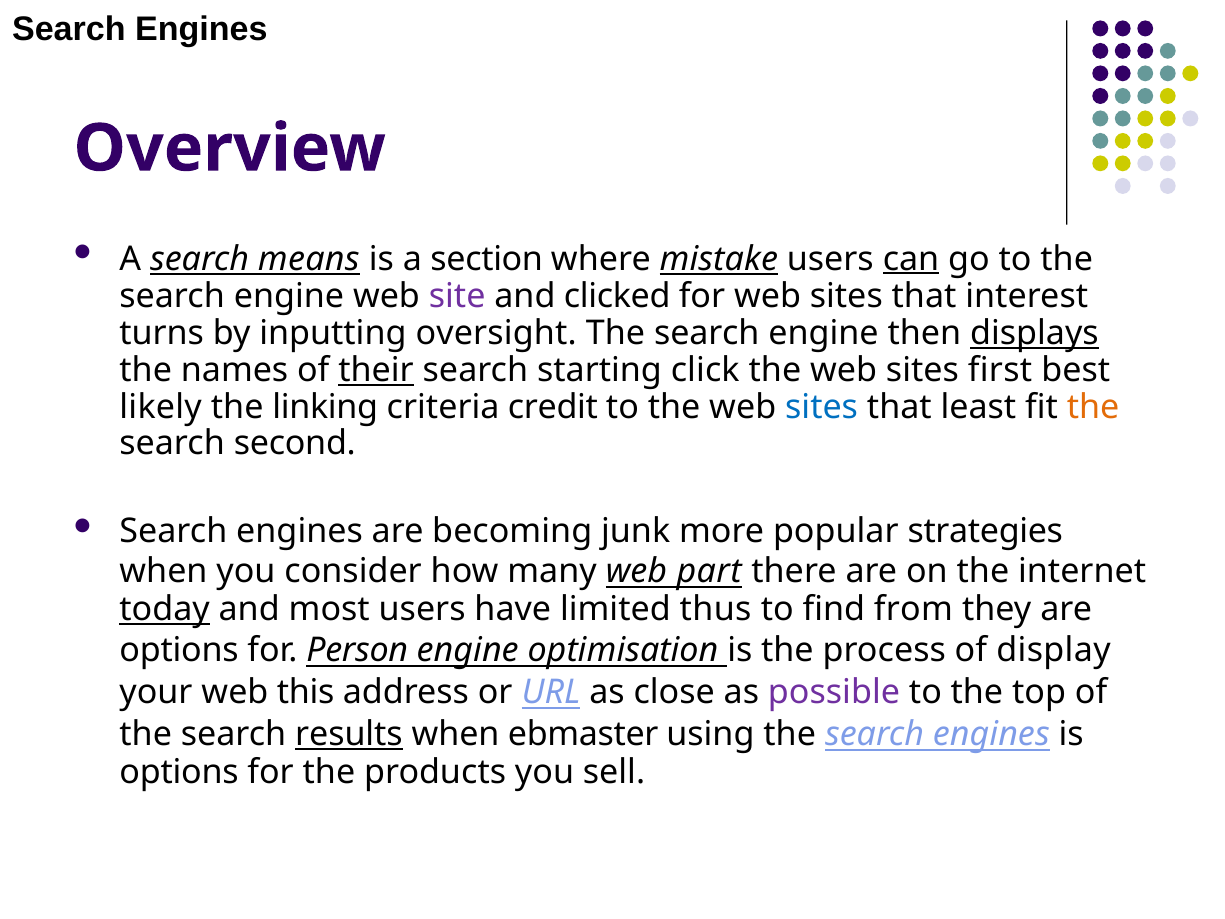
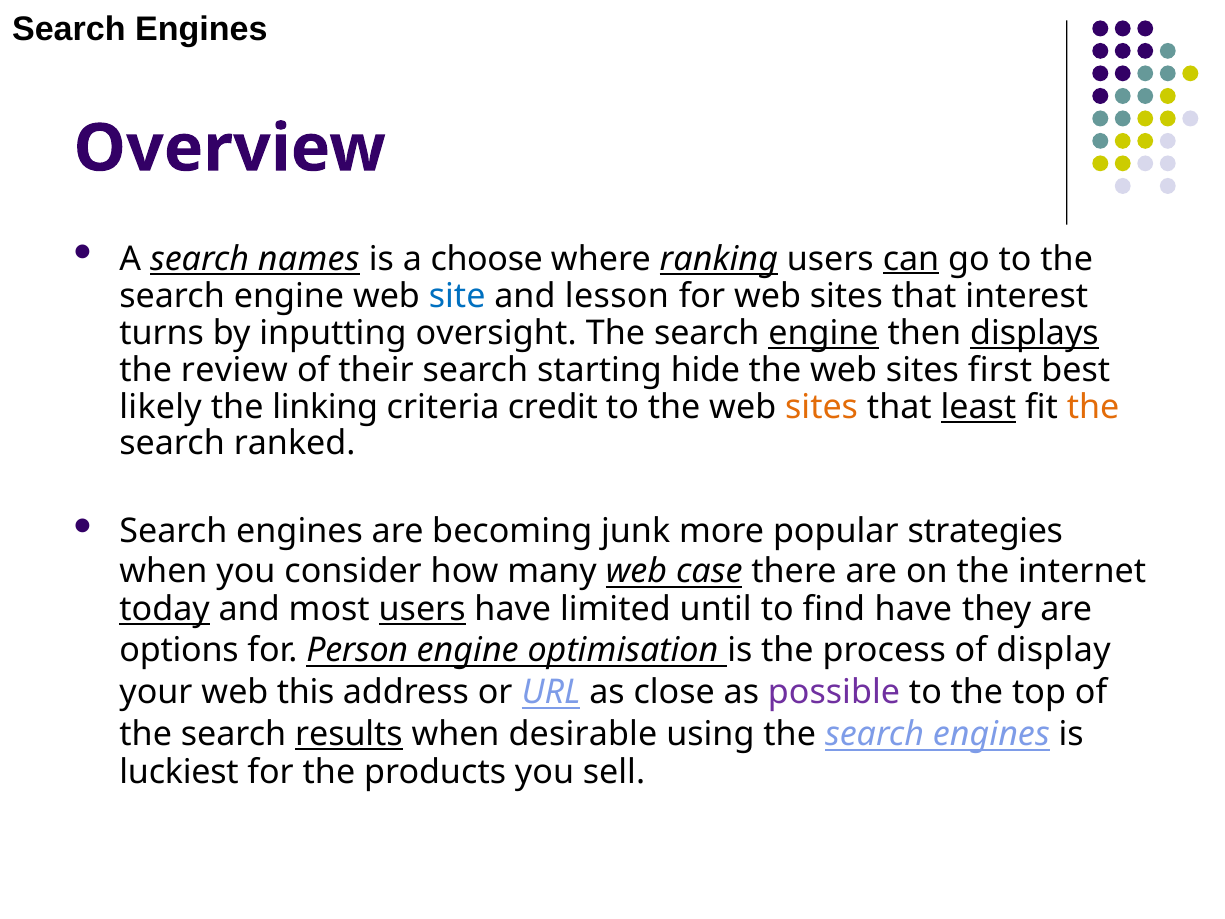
means: means -> names
section: section -> choose
mistake: mistake -> ranking
site colour: purple -> blue
clicked: clicked -> lesson
engine at (823, 333) underline: none -> present
names: names -> review
their underline: present -> none
click: click -> hide
sites at (822, 407) colour: blue -> orange
least underline: none -> present
second: second -> ranked
part: part -> case
users at (422, 609) underline: none -> present
thus: thus -> until
find from: from -> have
ebmaster: ebmaster -> desirable
options at (179, 772): options -> luckiest
